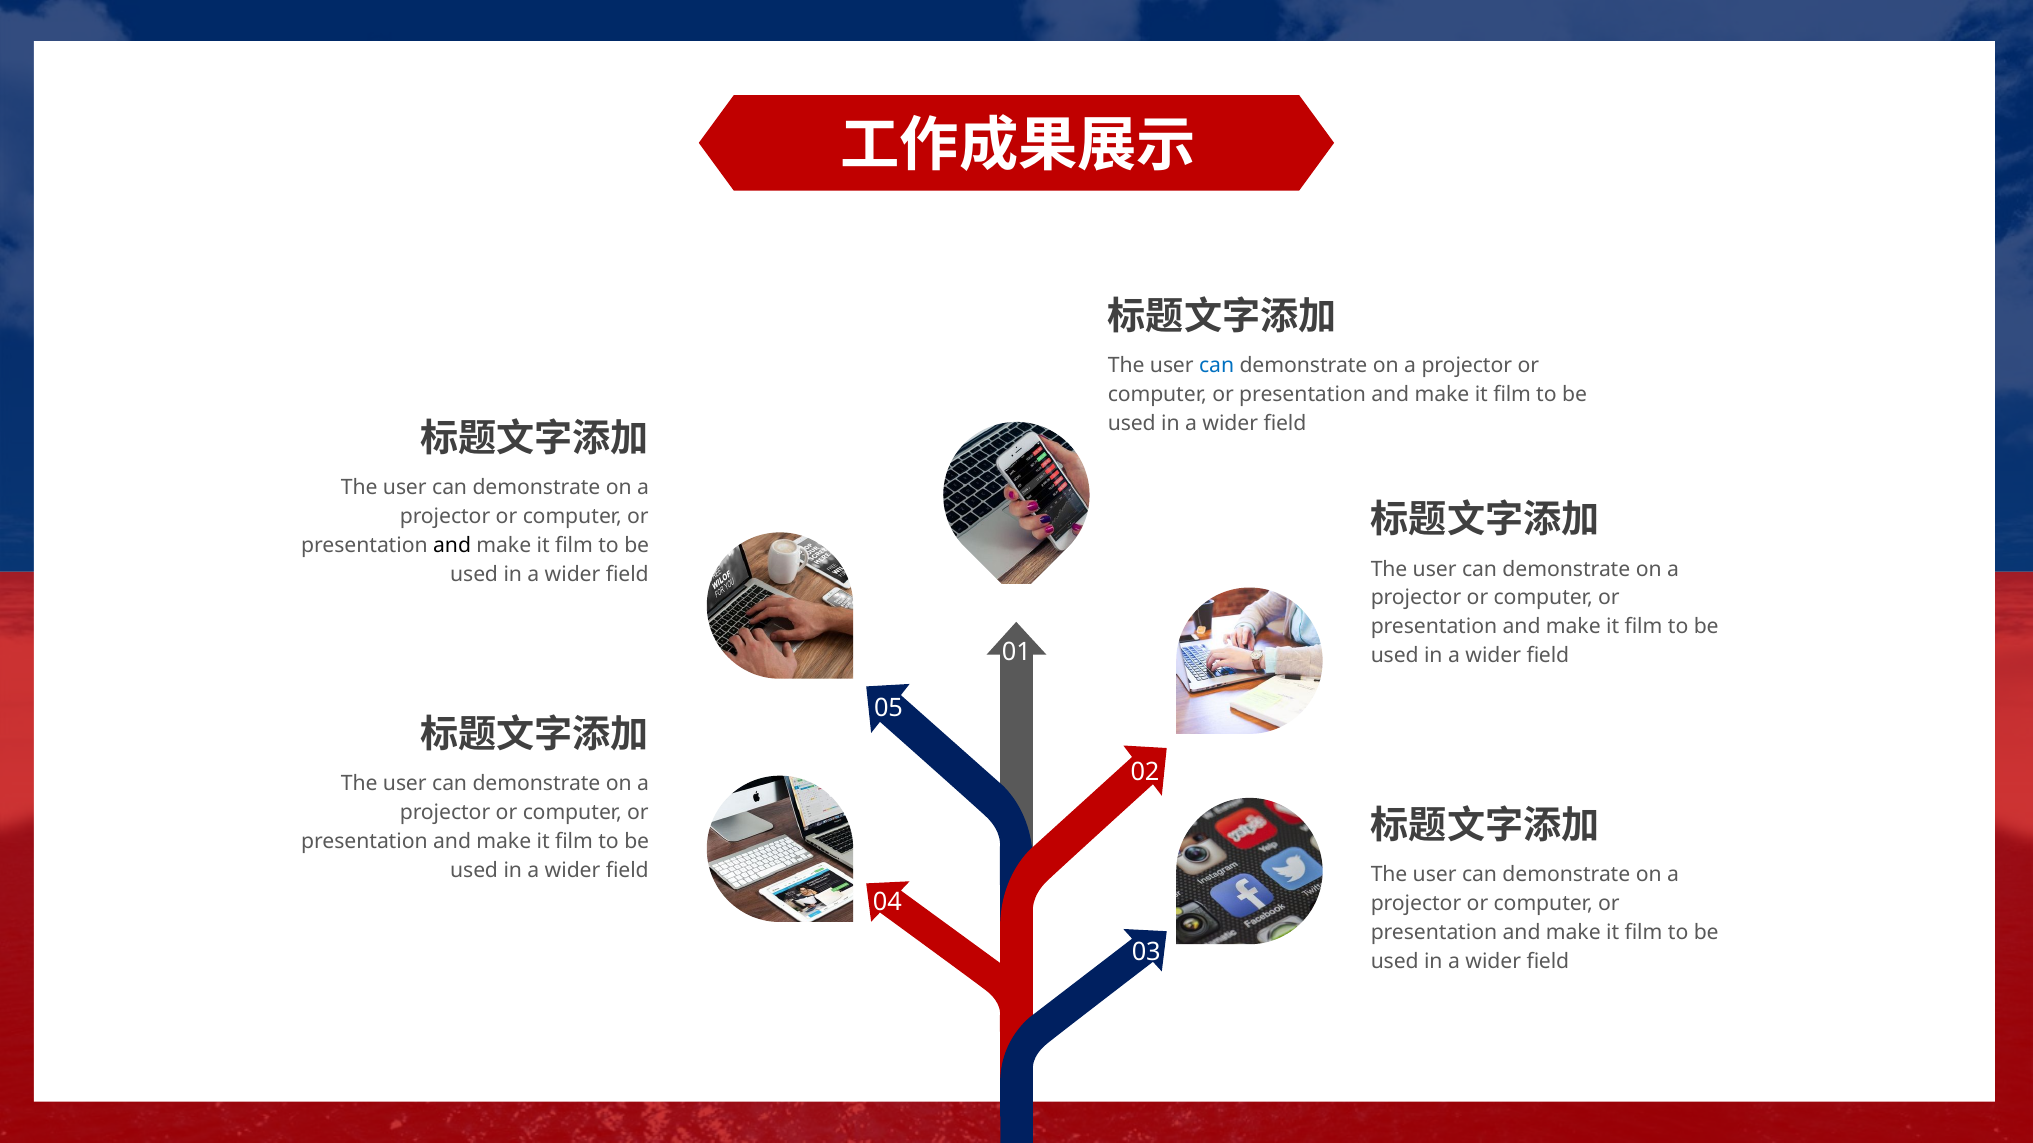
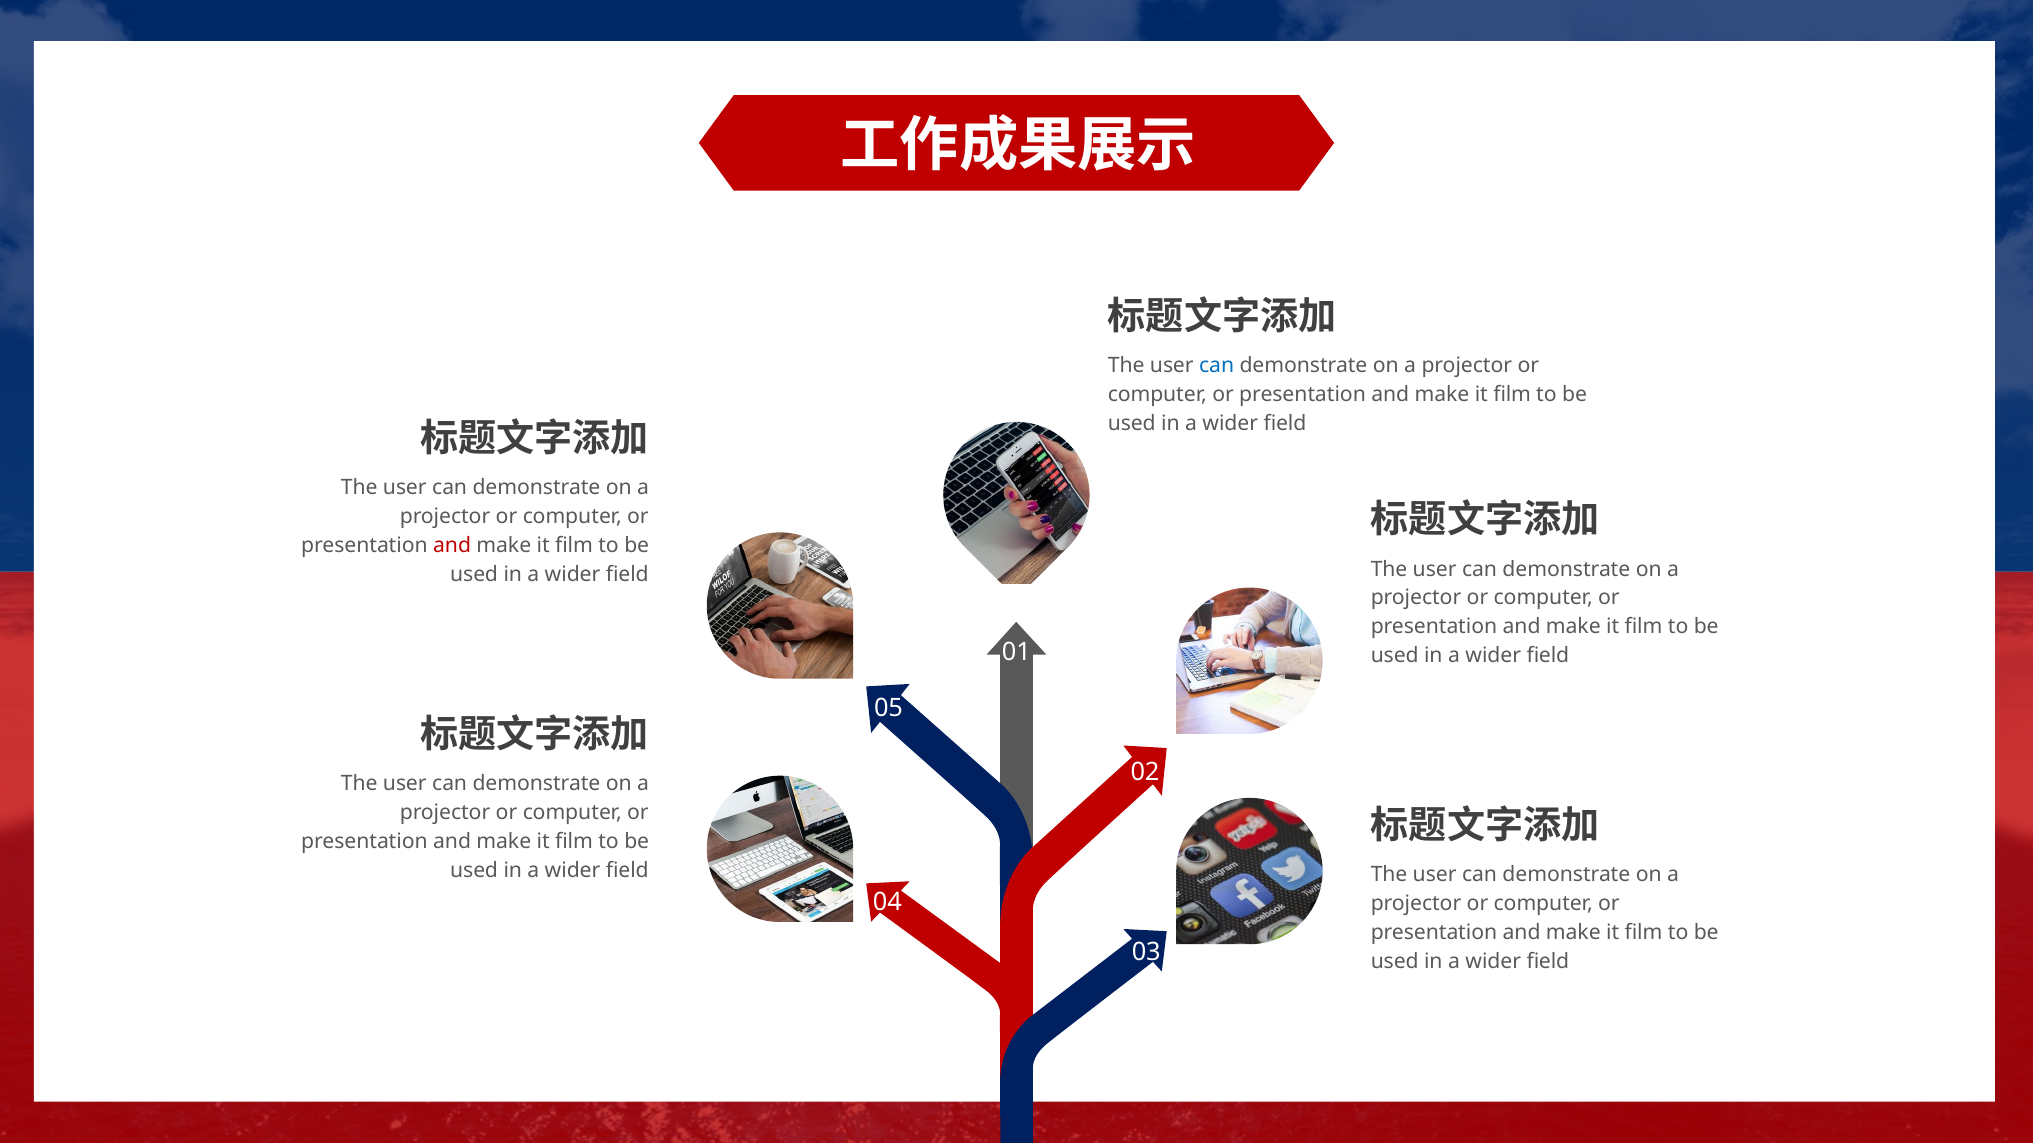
and at (452, 546) colour: black -> red
